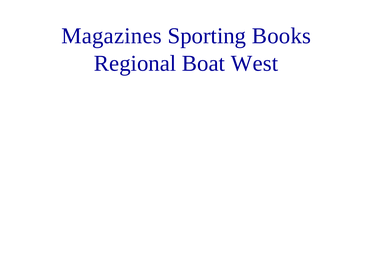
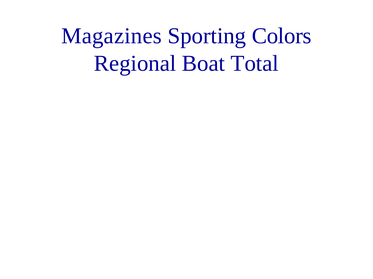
Books: Books -> Colors
West: West -> Total
